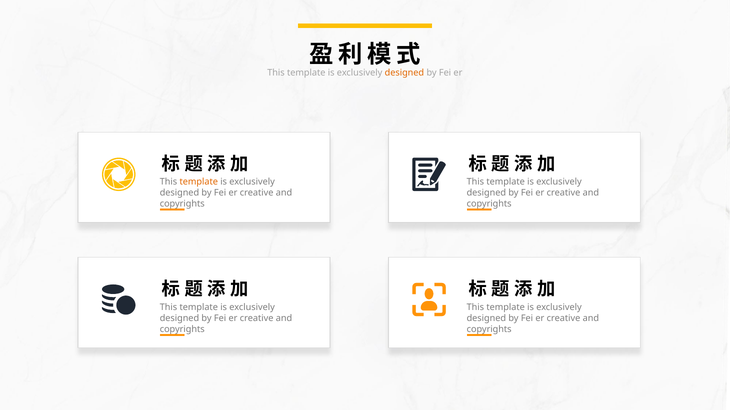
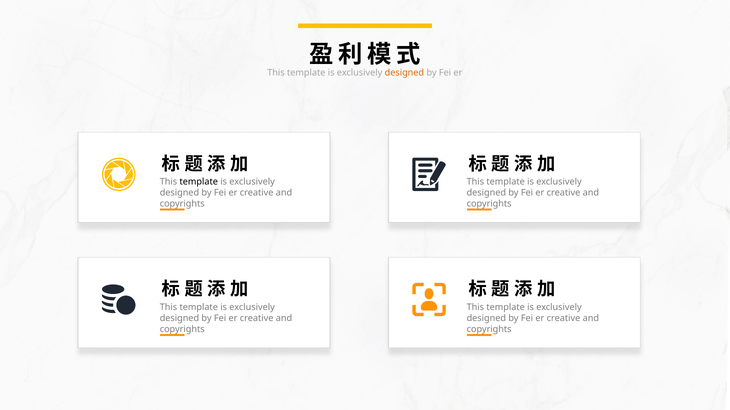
template at (199, 182) colour: orange -> black
